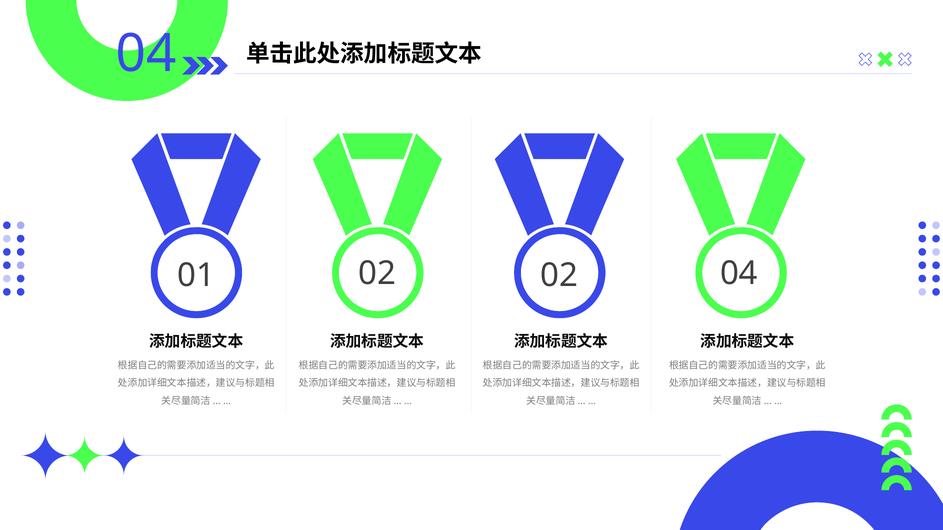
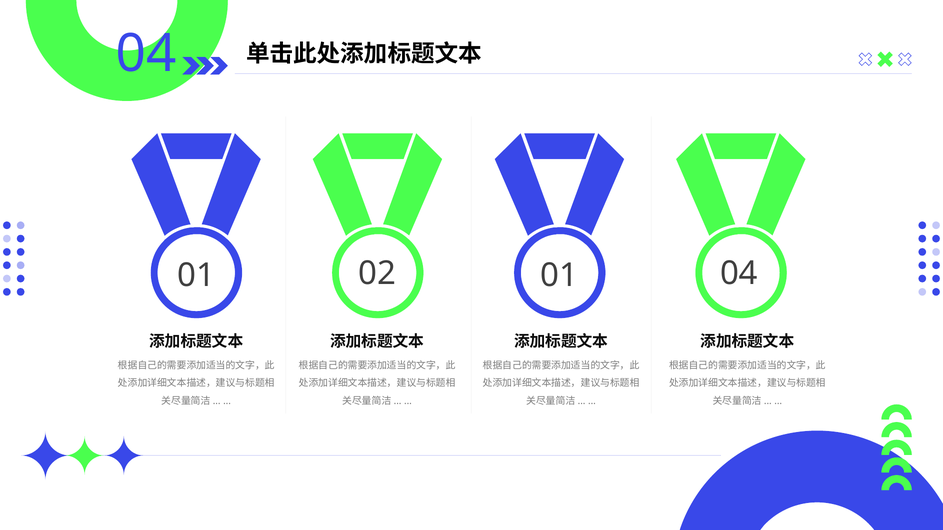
02 02: 02 -> 01
